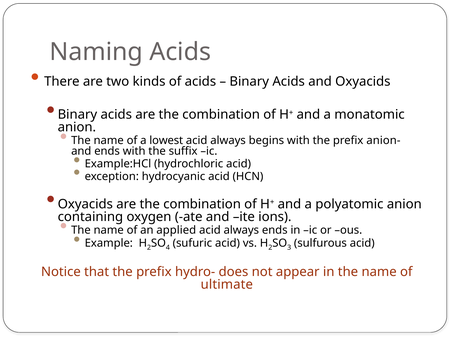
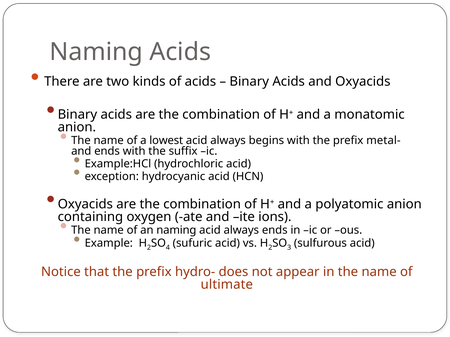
anion-: anion- -> metal-
an applied: applied -> naming
